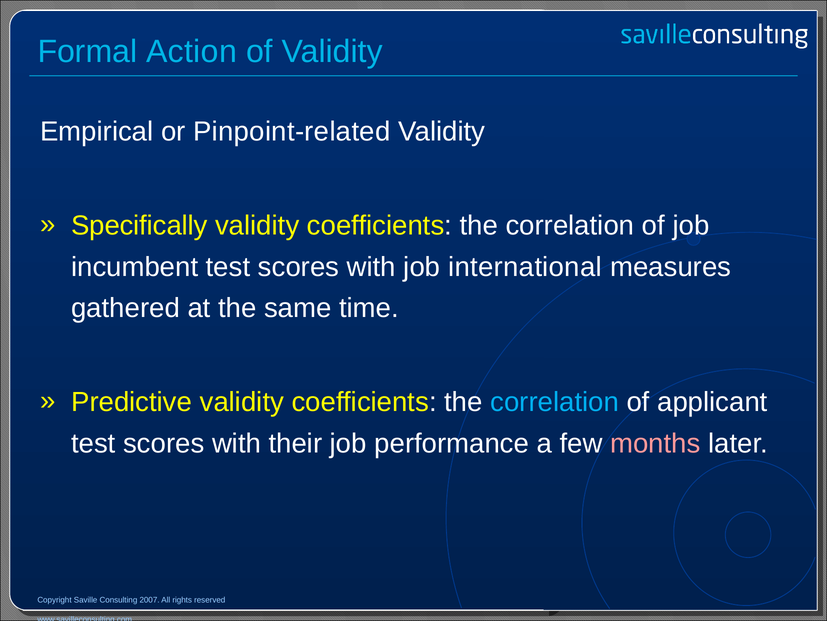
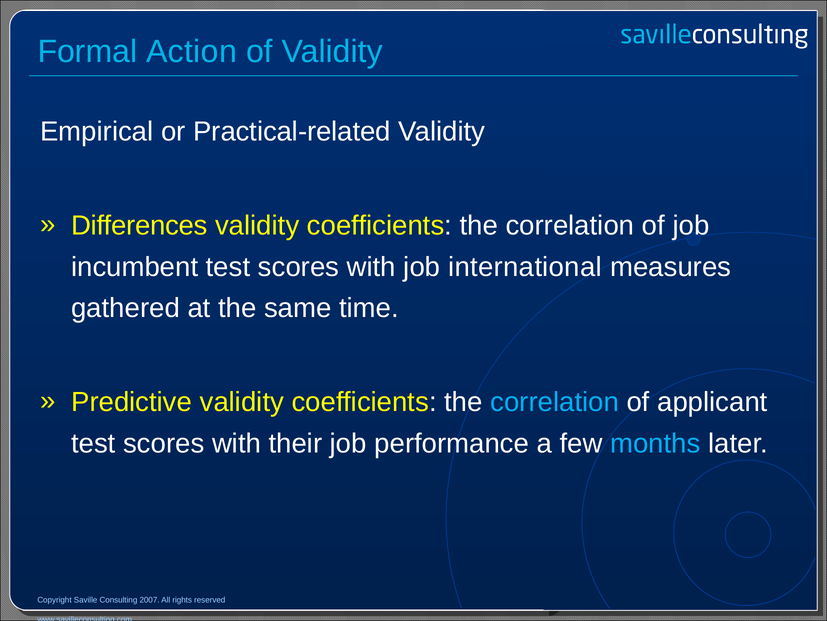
Pinpoint-related: Pinpoint-related -> Practical-related
Specifically: Specifically -> Differences
months colour: pink -> light blue
